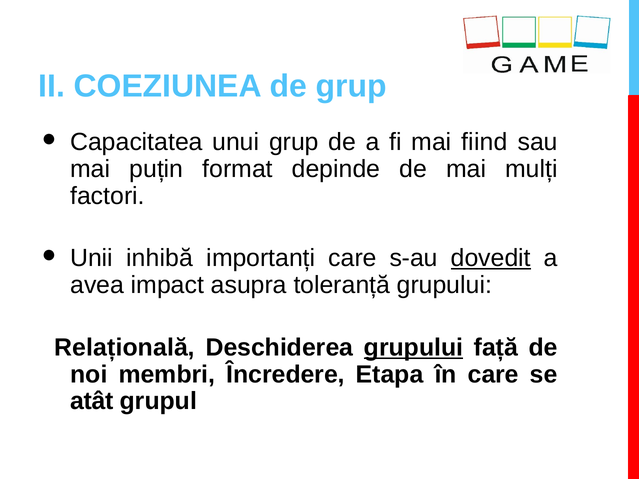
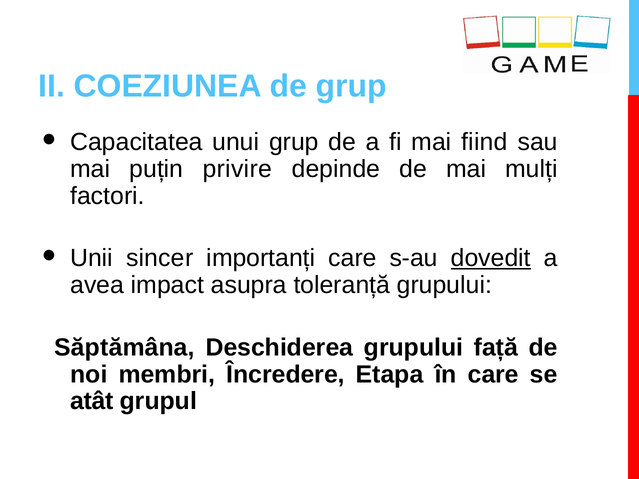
format: format -> privire
inhibă: inhibă -> sincer
Relațională: Relațională -> Săptămâna
grupului at (414, 348) underline: present -> none
